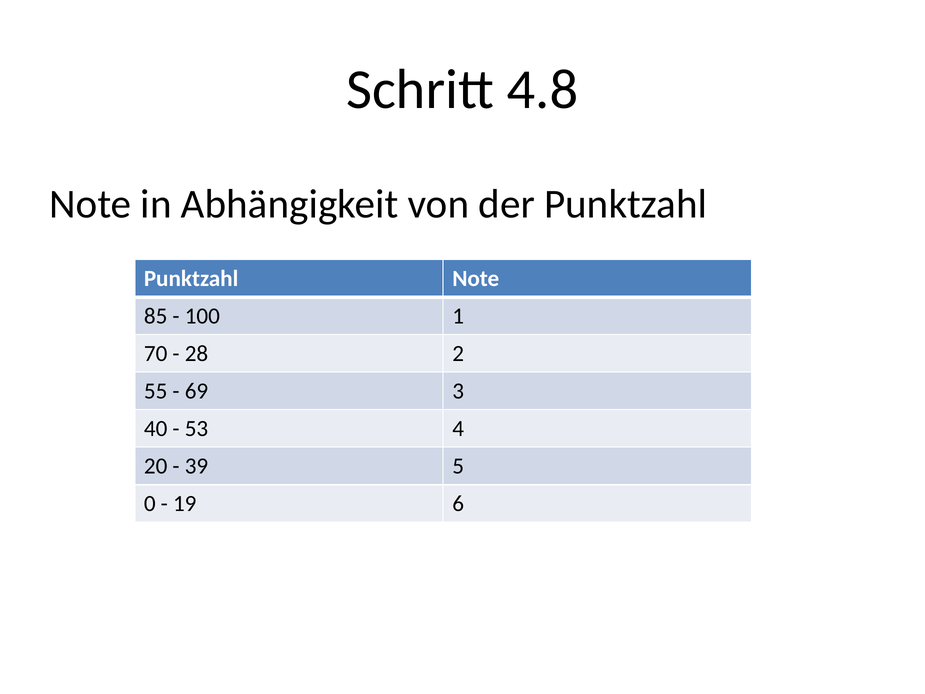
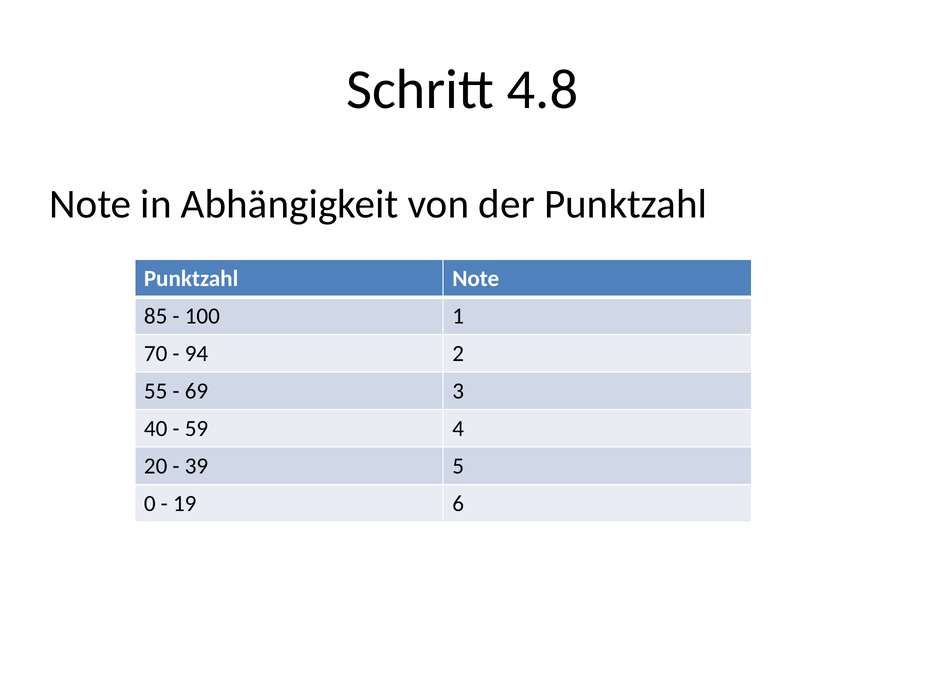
28: 28 -> 94
53: 53 -> 59
